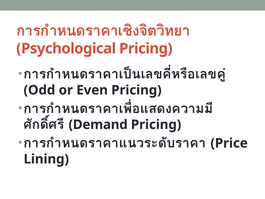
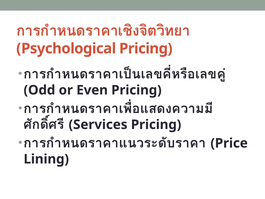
Demand: Demand -> Services
